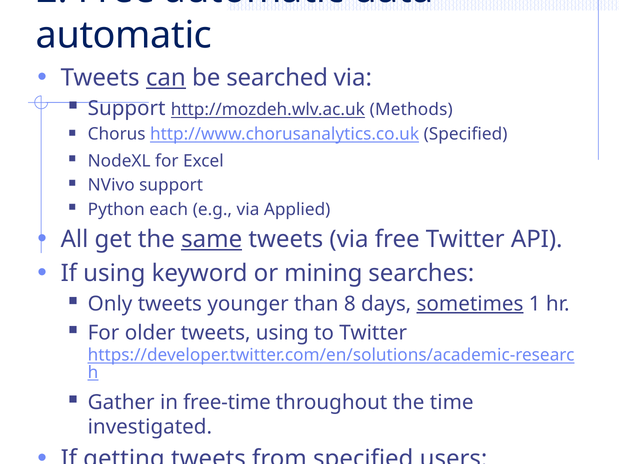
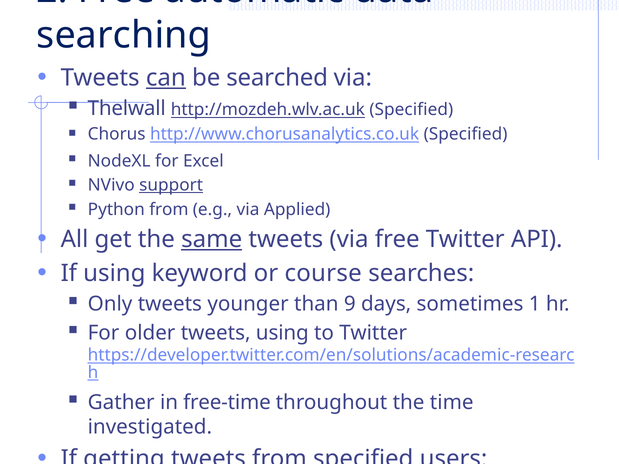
automatic at (124, 35): automatic -> searching
Support at (127, 108): Support -> Thelwall
http://mozdeh.wlv.ac.uk Methods: Methods -> Specified
support at (171, 185) underline: none -> present
Python each: each -> from
mining: mining -> course
8: 8 -> 9
sometimes underline: present -> none
